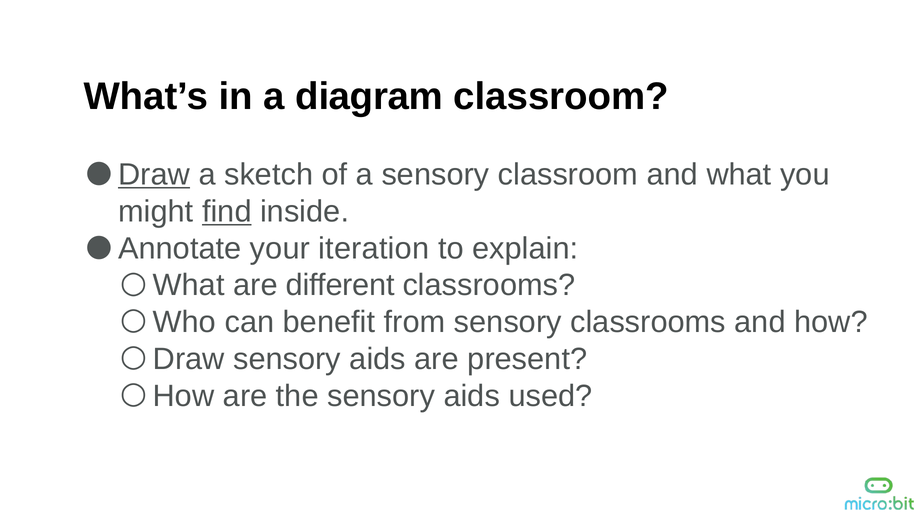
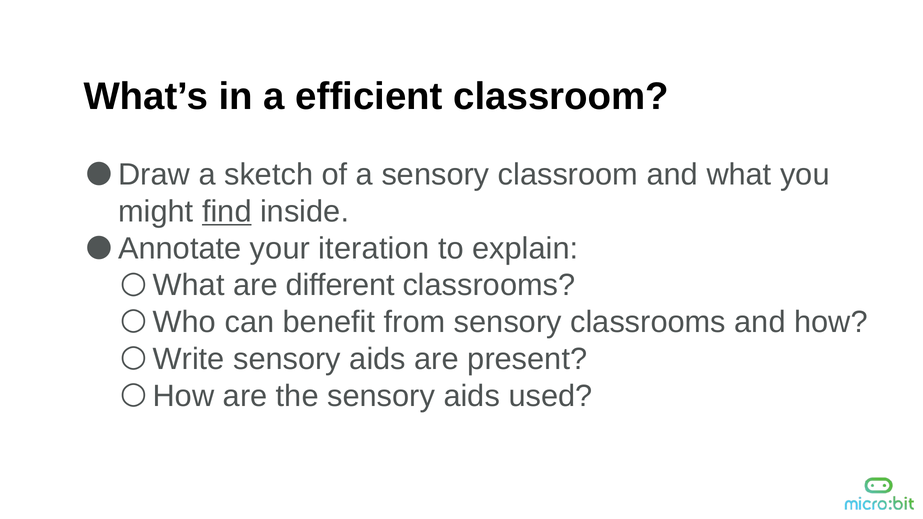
diagram: diagram -> efficient
Draw at (154, 175) underline: present -> none
Draw at (189, 359): Draw -> Write
